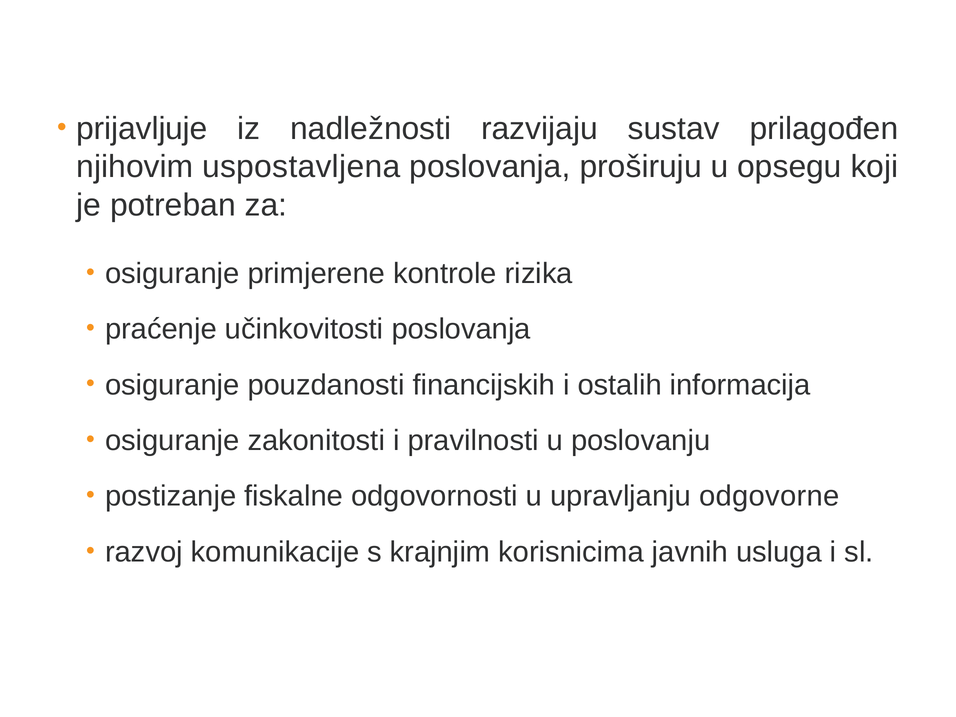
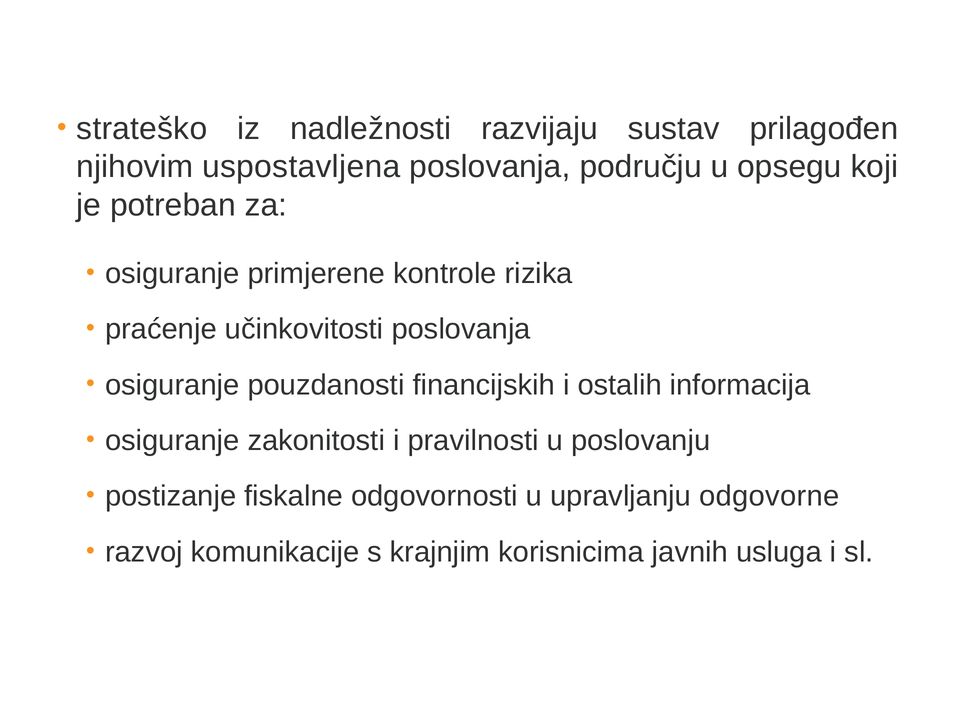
prijavljuje: prijavljuje -> strateško
proširuju: proširuju -> području
